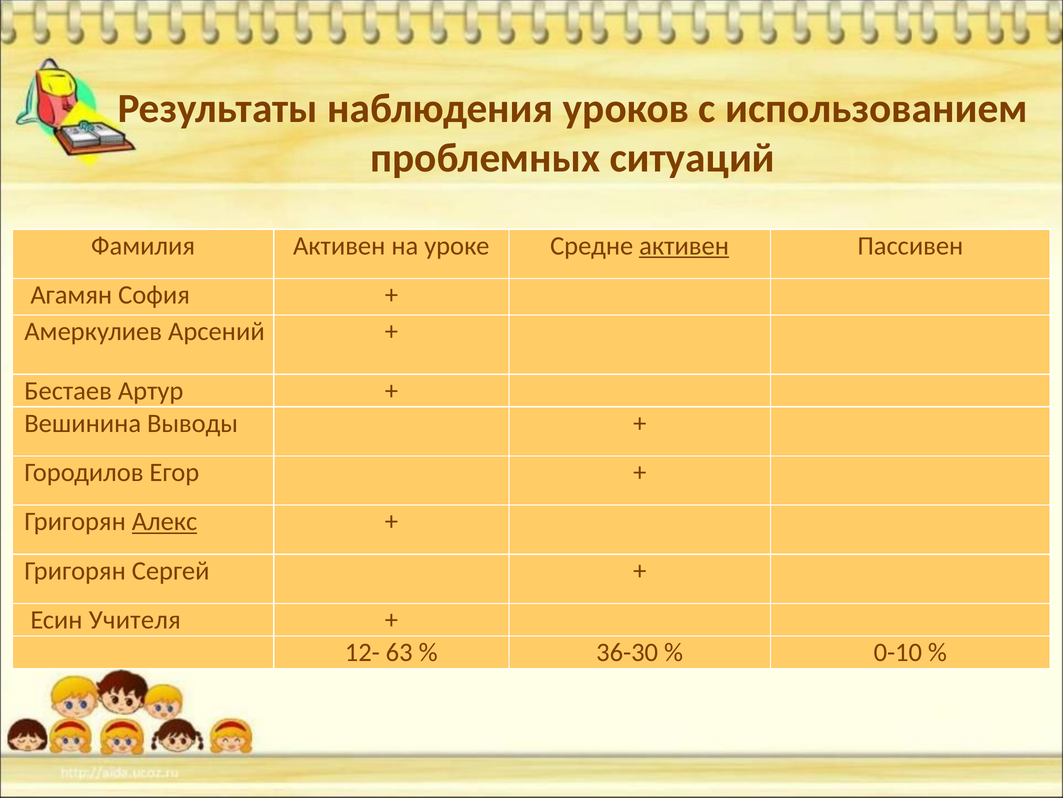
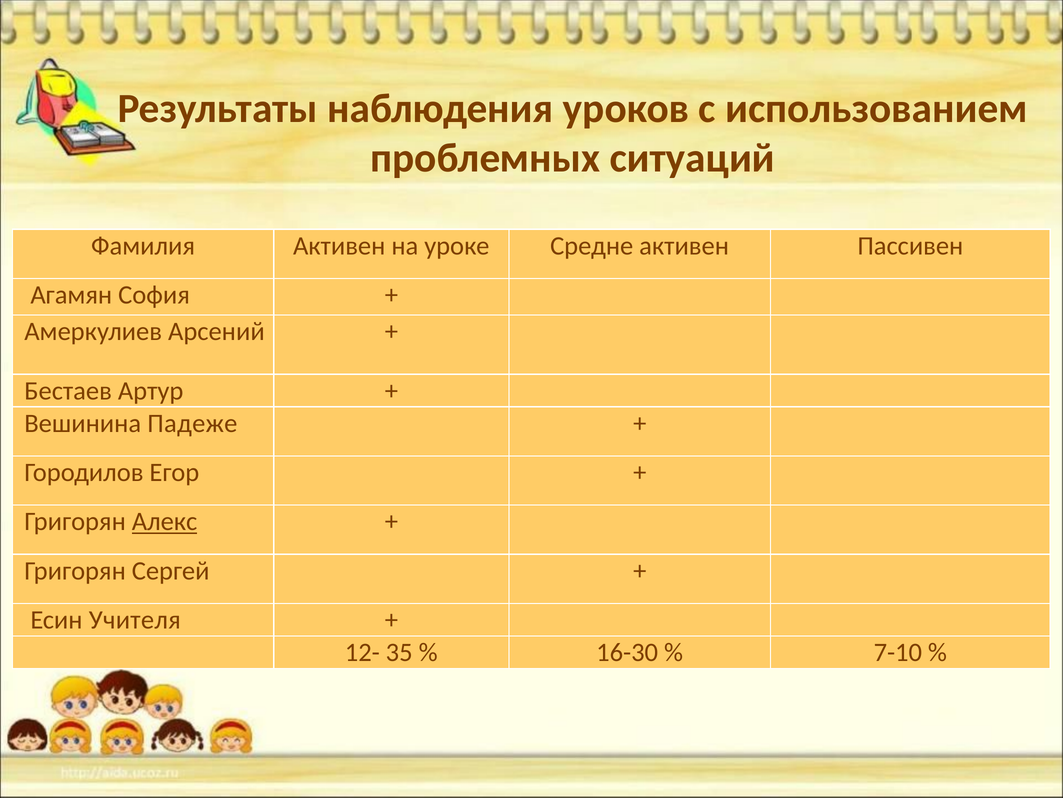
активен at (684, 246) underline: present -> none
Выводы: Выводы -> Падеже
63: 63 -> 35
36-30: 36-30 -> 16-30
0-10: 0-10 -> 7-10
